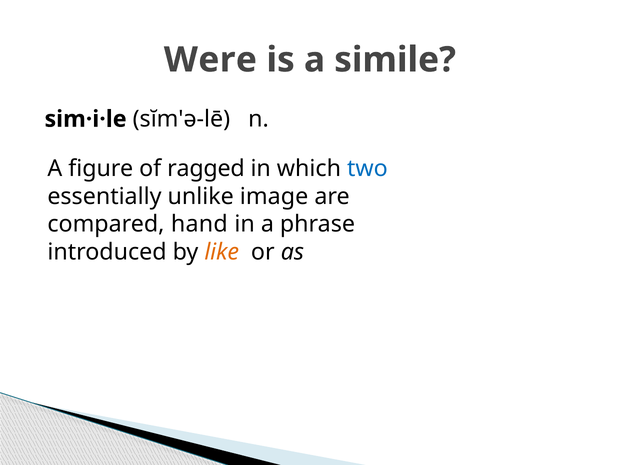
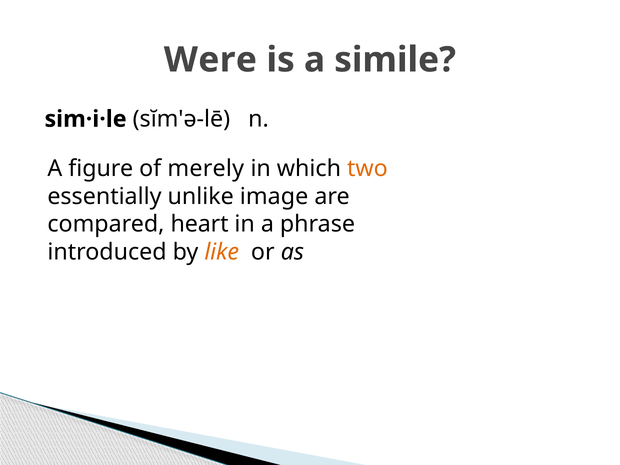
ragged: ragged -> merely
two colour: blue -> orange
hand: hand -> heart
